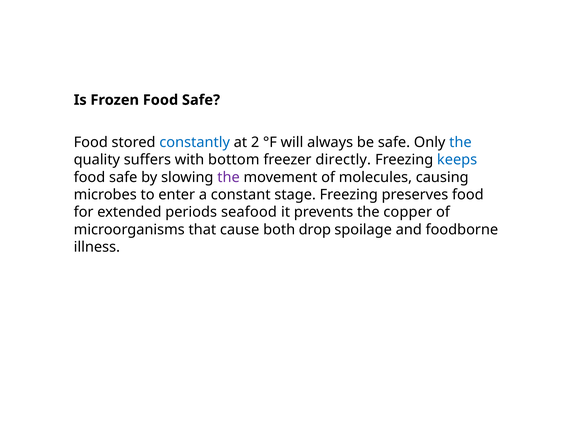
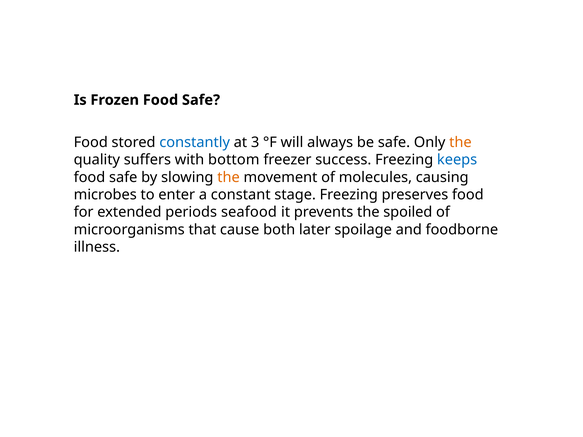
2: 2 -> 3
the at (460, 142) colour: blue -> orange
directly: directly -> success
the at (229, 177) colour: purple -> orange
copper: copper -> spoiled
drop: drop -> later
